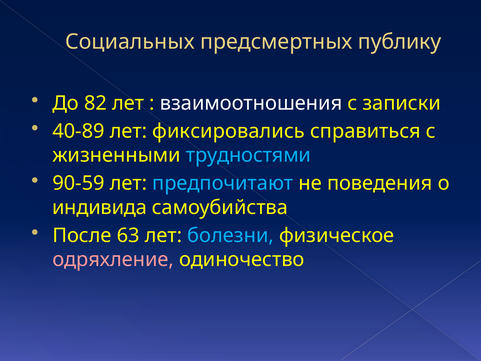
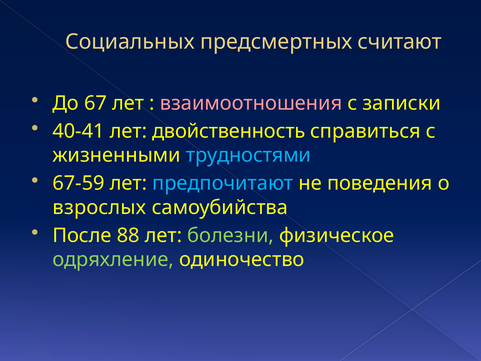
публику: публику -> считают
82: 82 -> 67
взаимоотношения colour: white -> pink
40-89: 40-89 -> 40-41
фиксировались: фиксировались -> двойственность
90-59: 90-59 -> 67-59
индивида: индивида -> взрослых
63: 63 -> 88
болезни colour: light blue -> light green
одряхление colour: pink -> light green
